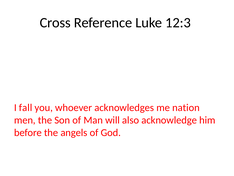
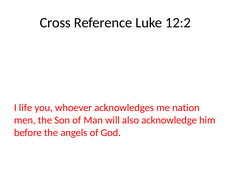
12:3: 12:3 -> 12:2
fall: fall -> life
